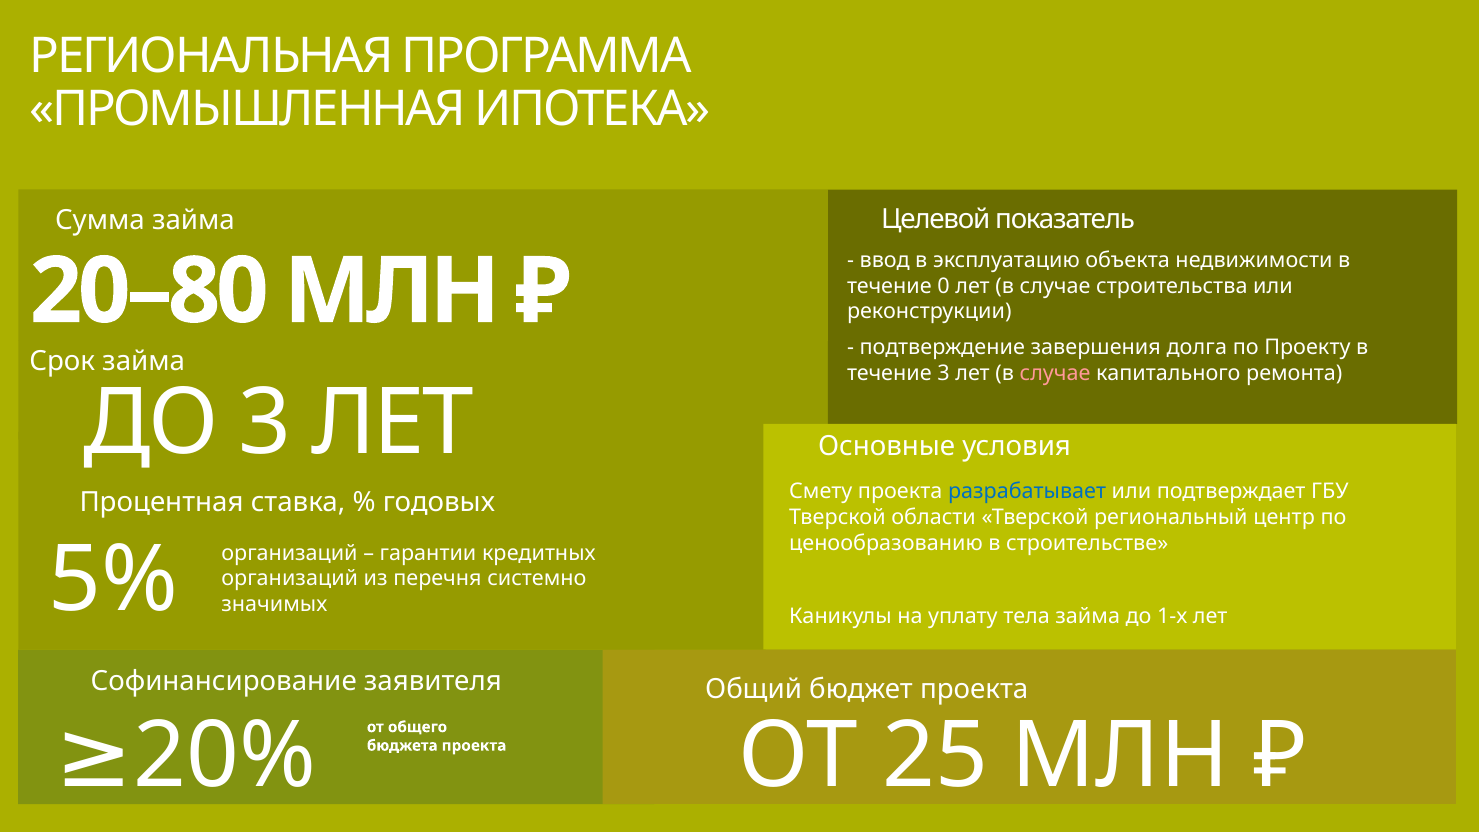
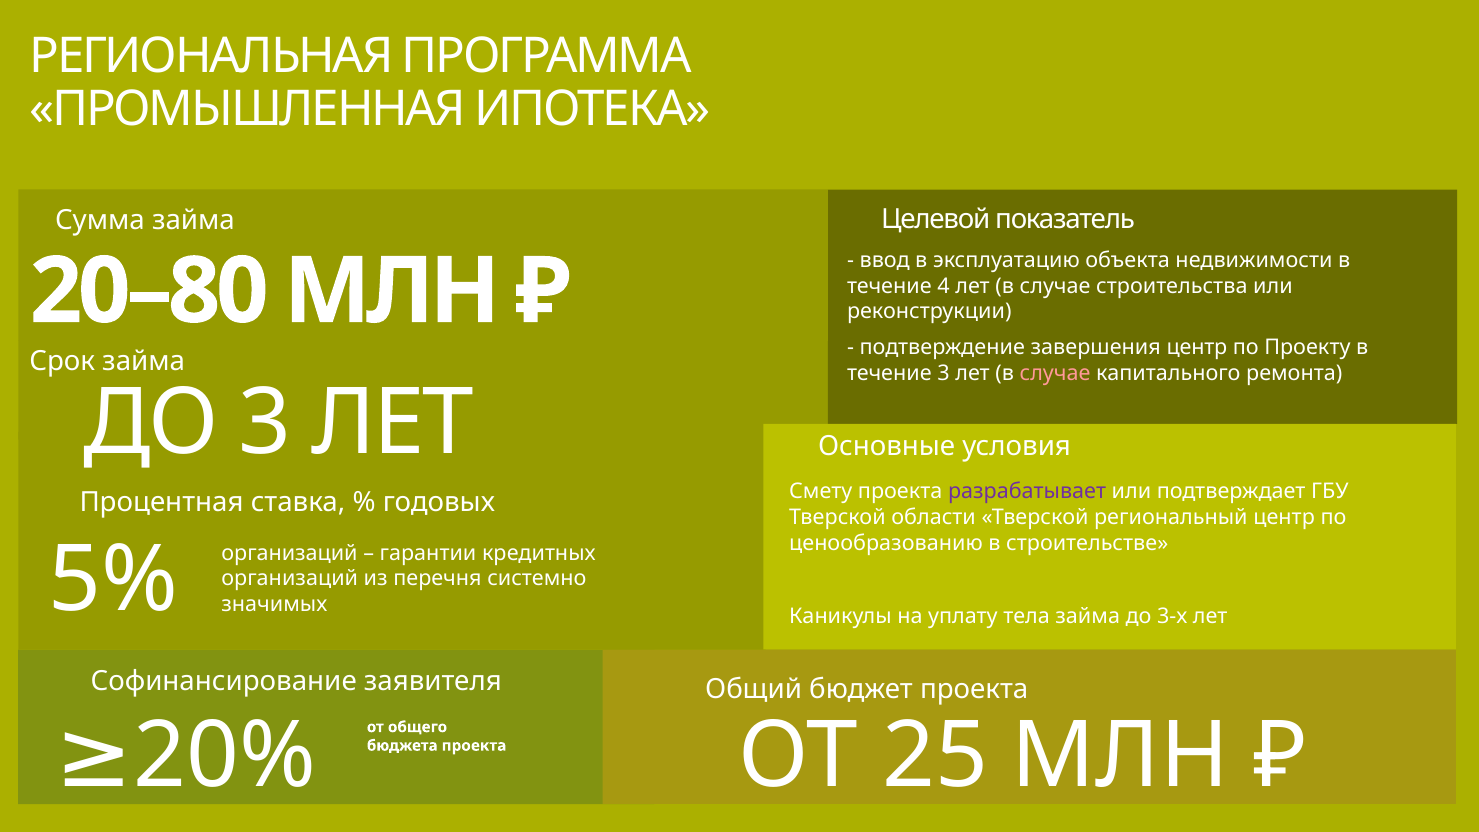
0: 0 -> 4
завершения долга: долга -> центр
разрабатывает colour: blue -> purple
1-х: 1-х -> 3-х
